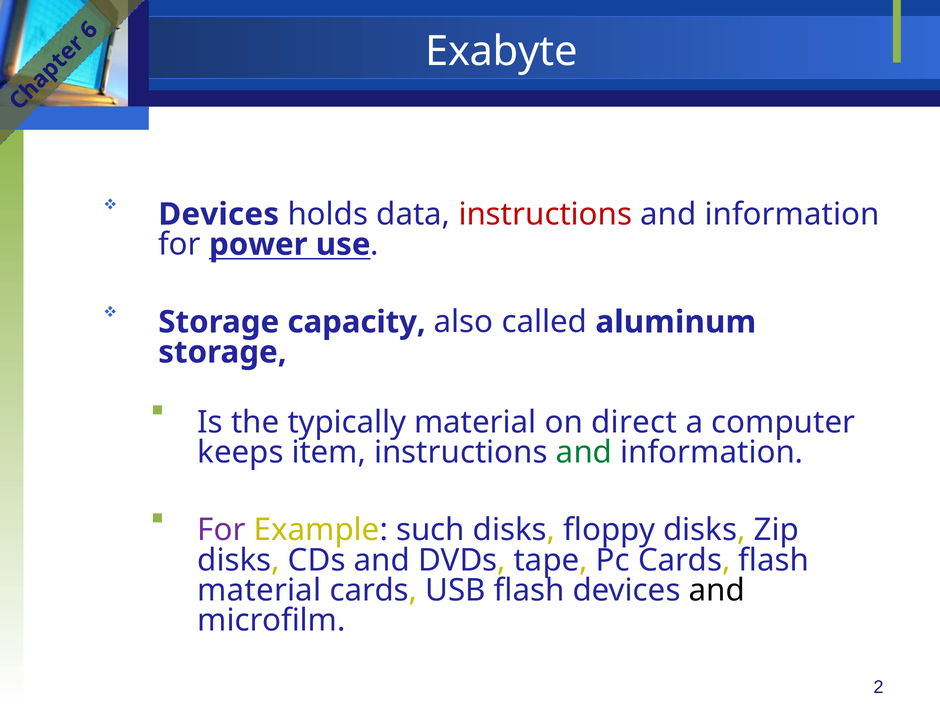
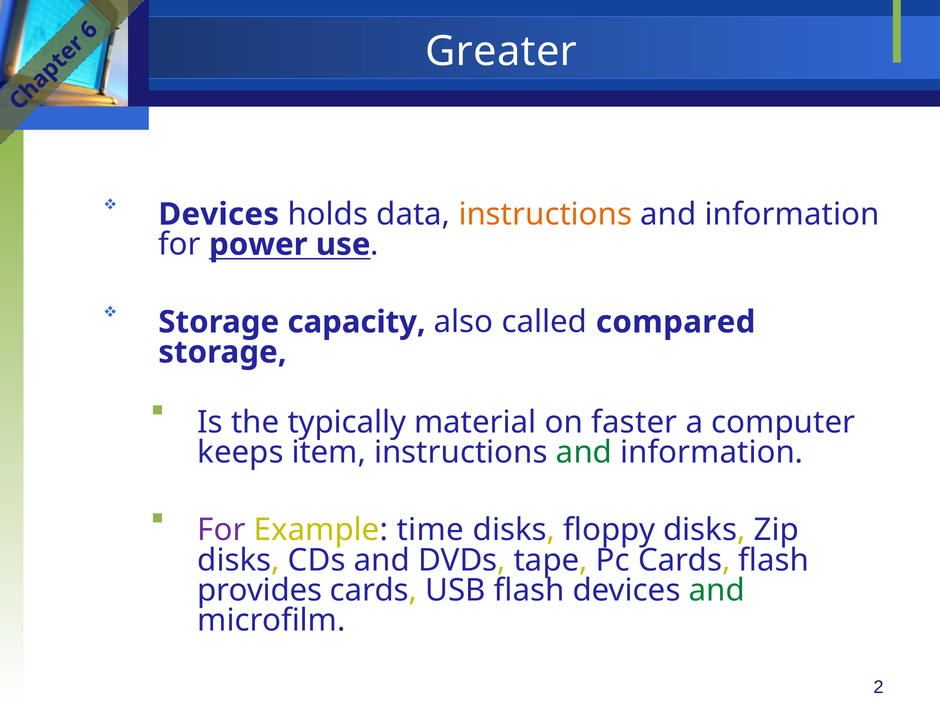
Exabyte: Exabyte -> Greater
instructions at (545, 214) colour: red -> orange
aluminum: aluminum -> compared
direct: direct -> faster
such: such -> time
material at (259, 590): material -> provides
and at (717, 590) colour: black -> green
